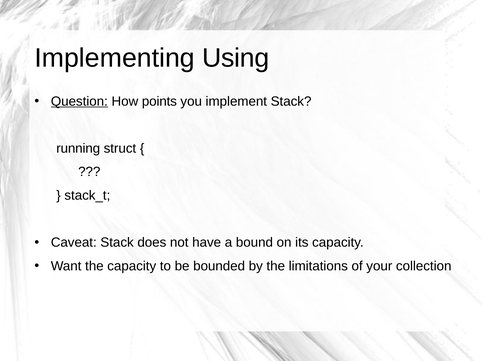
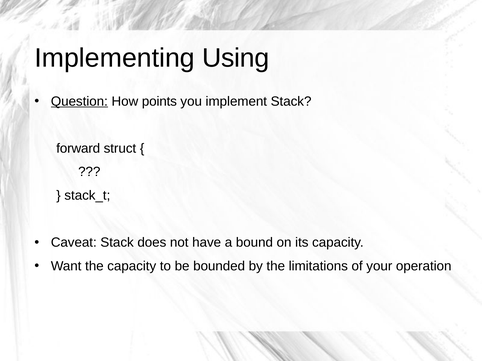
running: running -> forward
collection: collection -> operation
